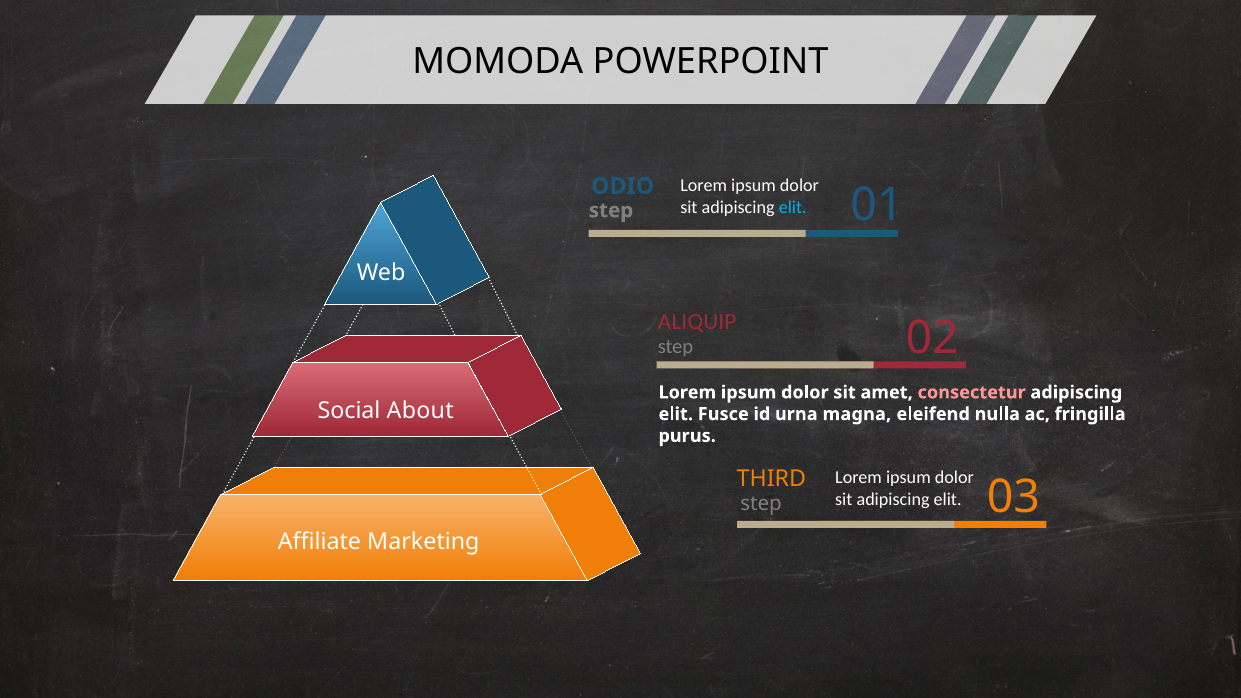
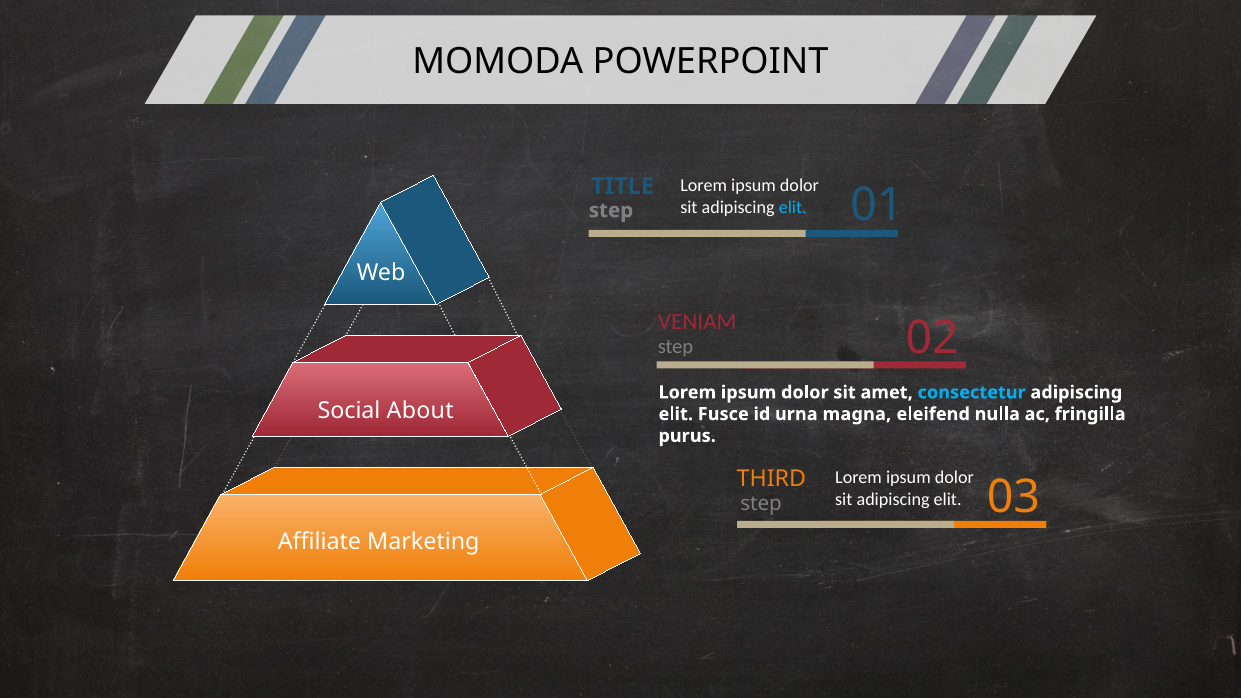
ODIO: ODIO -> TITLE
ALIQUIP: ALIQUIP -> VENIAM
consectetur colour: pink -> light blue
